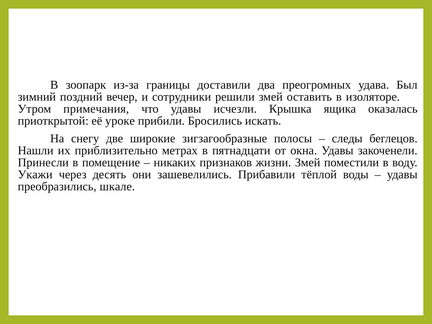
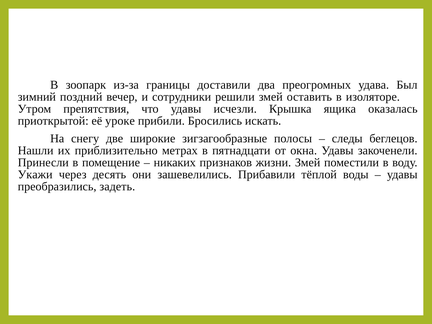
примечания: примечания -> препятствия
шкале: шкале -> задеть
